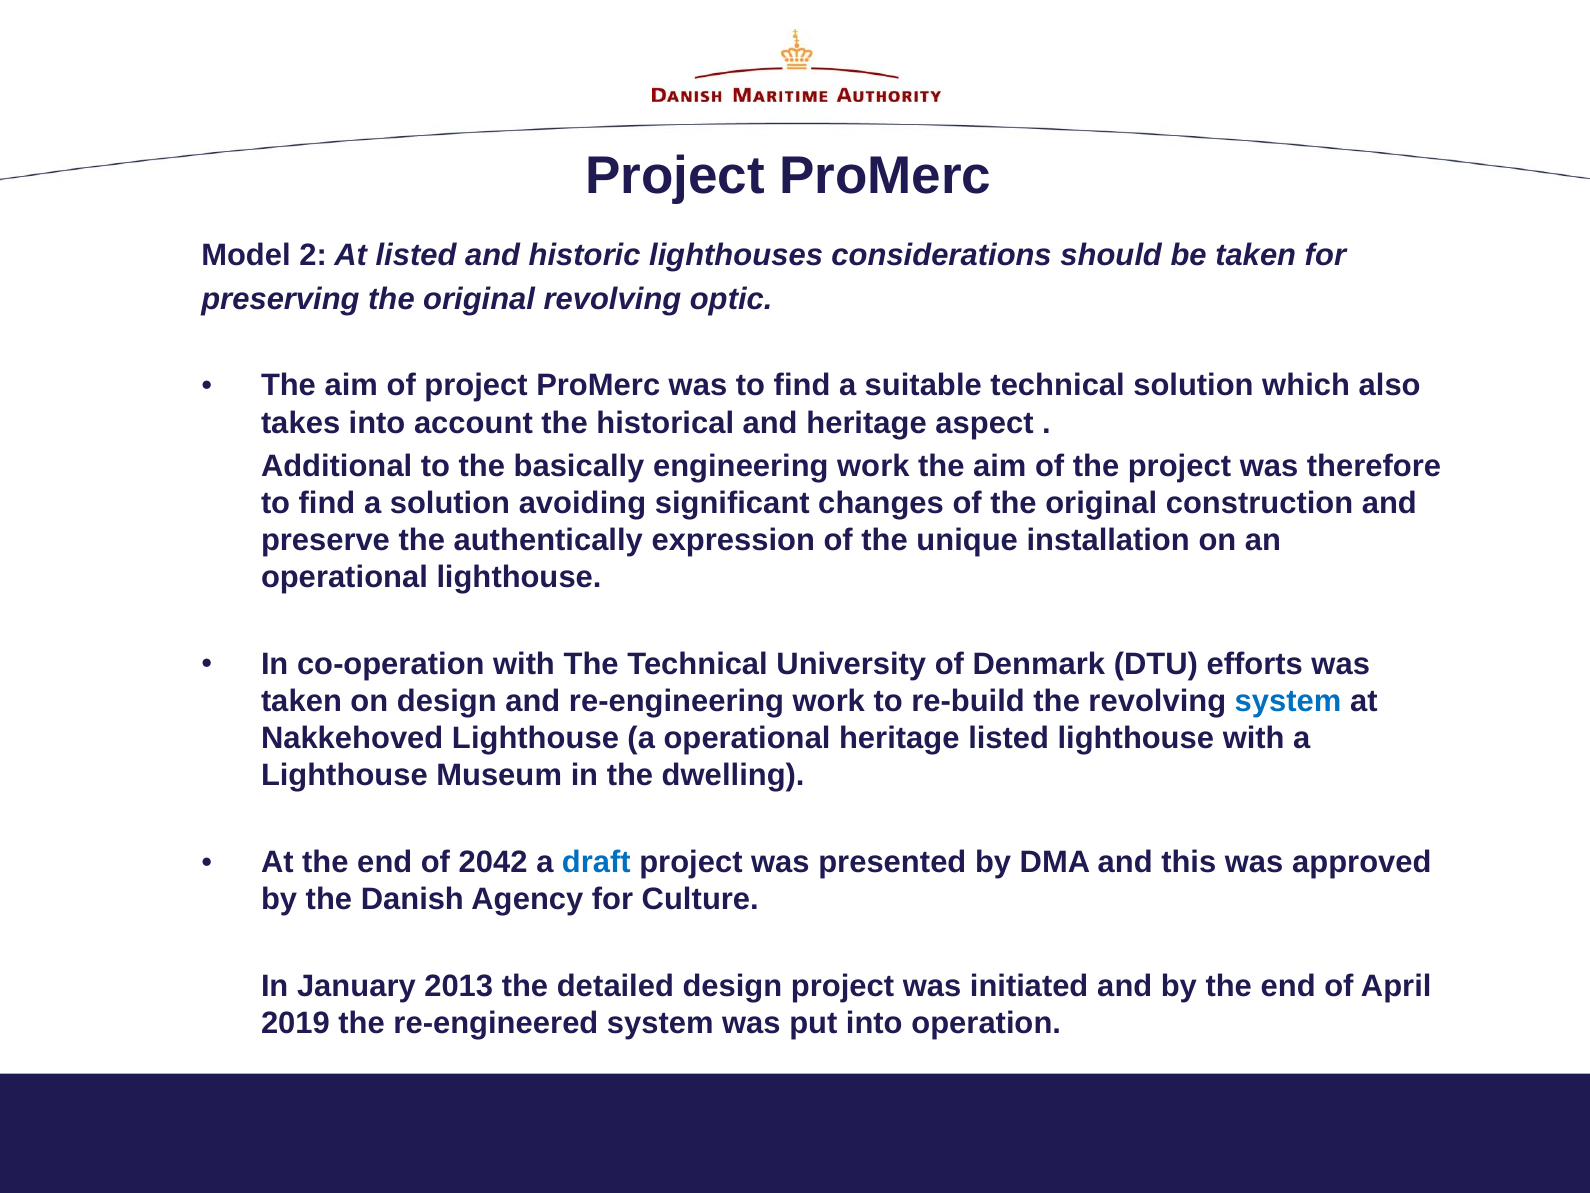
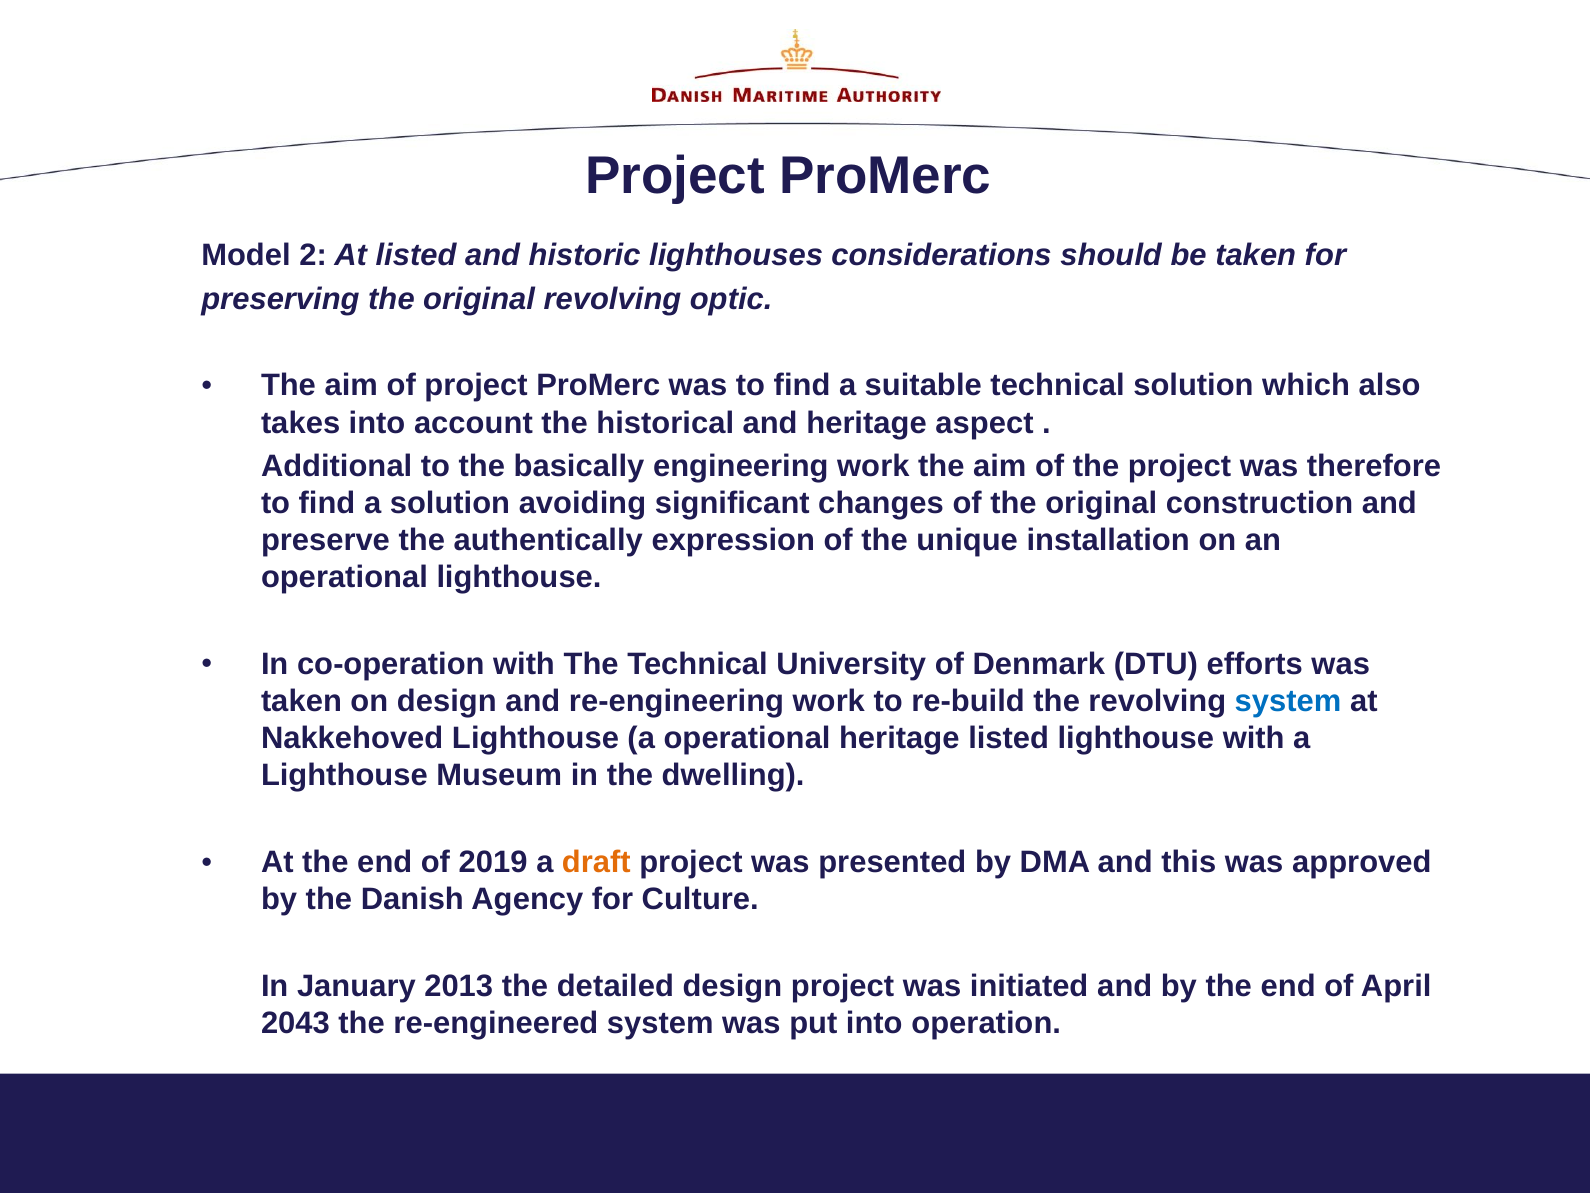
2042: 2042 -> 2019
draft colour: blue -> orange
2019: 2019 -> 2043
